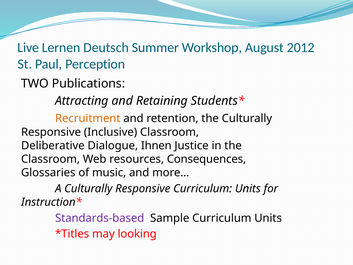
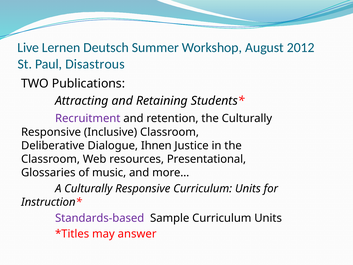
Perception: Perception -> Disastrous
Recruitment colour: orange -> purple
Consequences: Consequences -> Presentational
looking: looking -> answer
